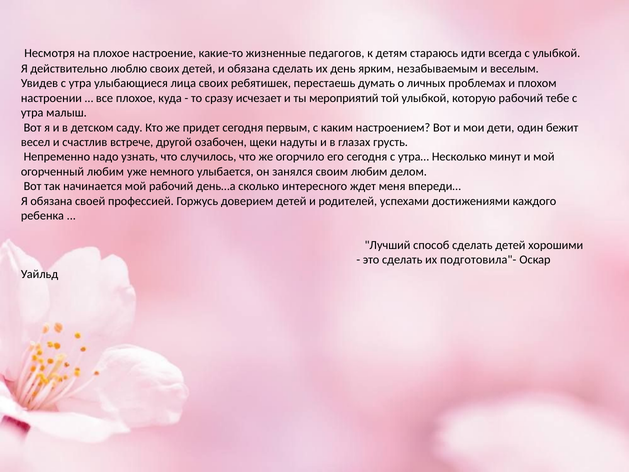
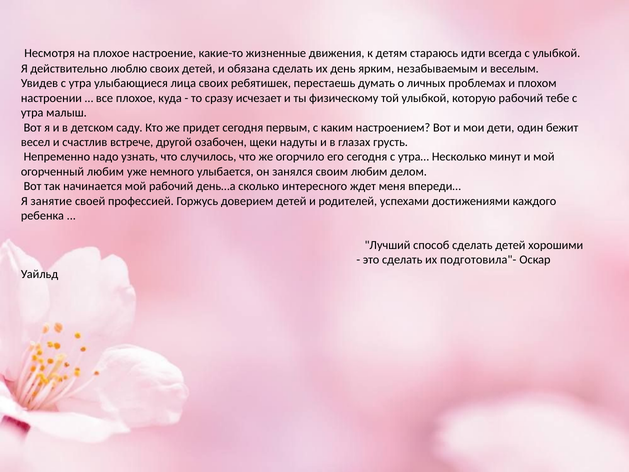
педагогов: педагогов -> движения
мероприятий: мероприятий -> физическому
Я обязана: обязана -> занятие
